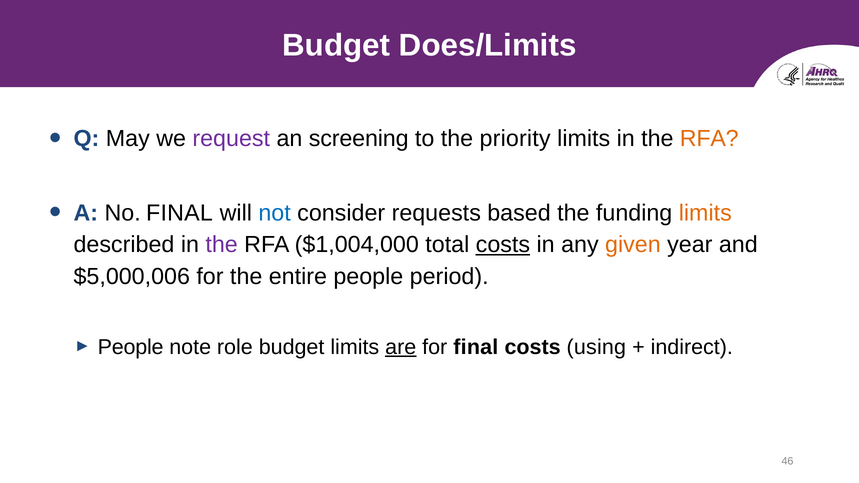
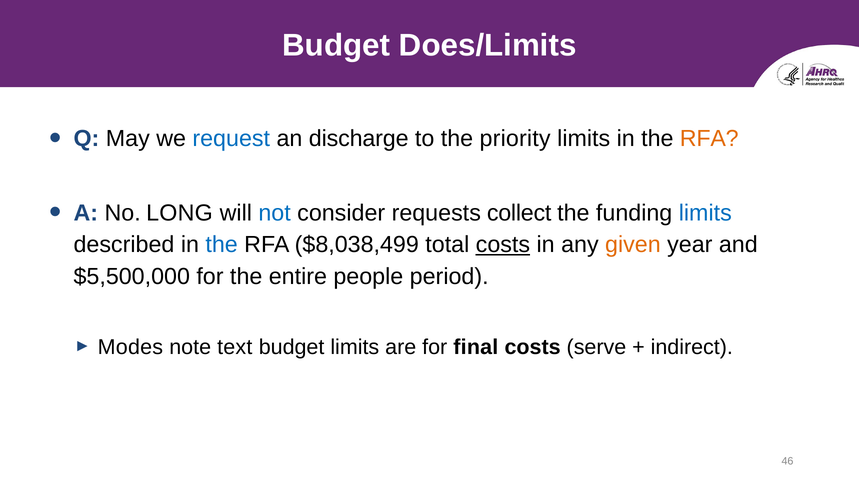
request colour: purple -> blue
screening: screening -> discharge
No FINAL: FINAL -> LONG
based: based -> collect
limits at (705, 213) colour: orange -> blue
the at (222, 245) colour: purple -> blue
$1,004,000: $1,004,000 -> $8,038,499
$5,000,006: $5,000,006 -> $5,500,000
People at (131, 347): People -> Modes
role: role -> text
are underline: present -> none
using: using -> serve
